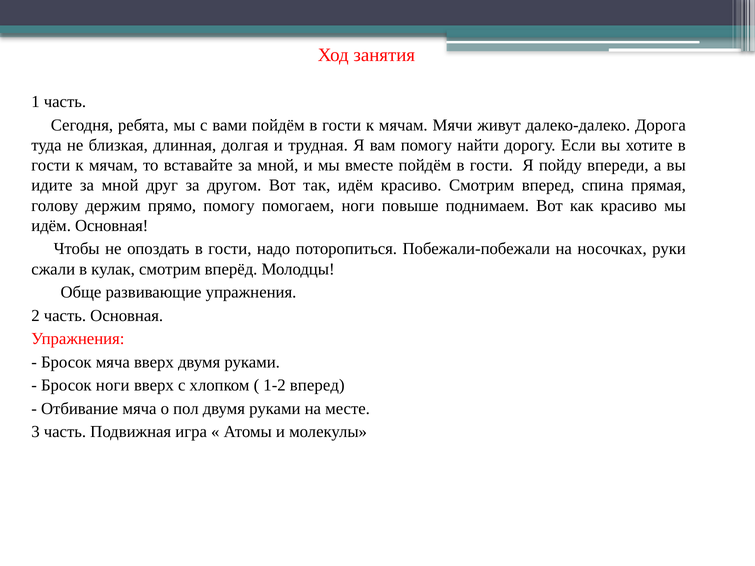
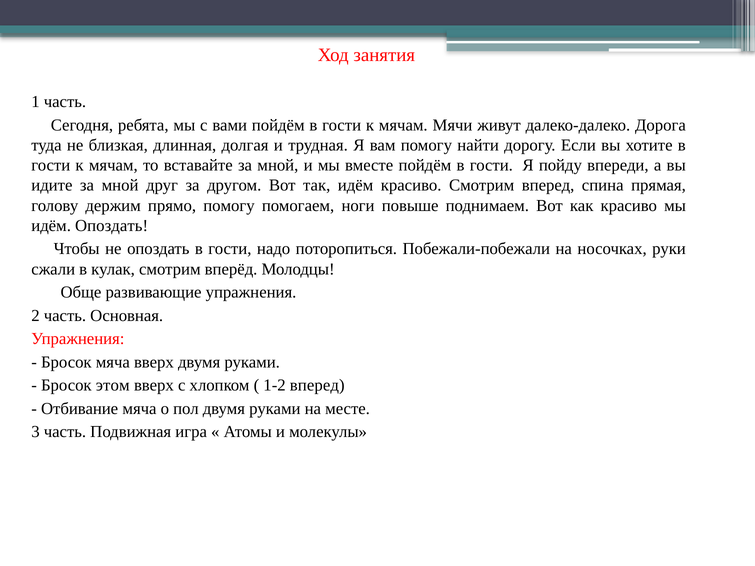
идём Основная: Основная -> Опоздать
Бросок ноги: ноги -> этом
